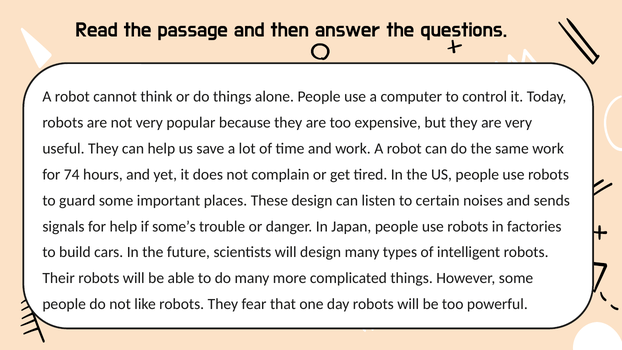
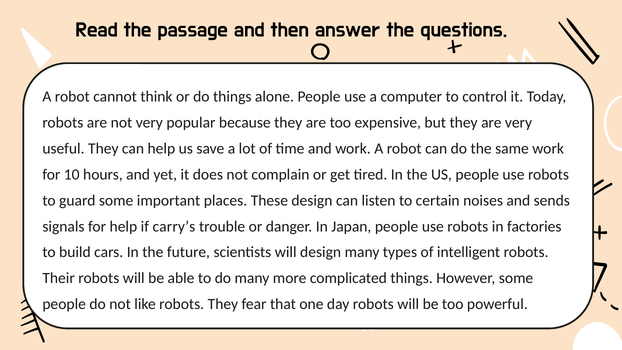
74: 74 -> 10
some’s: some’s -> carry’s
